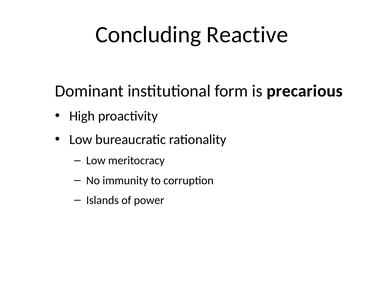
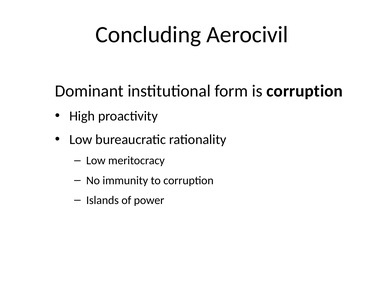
Reactive: Reactive -> Aerocivil
is precarious: precarious -> corruption
